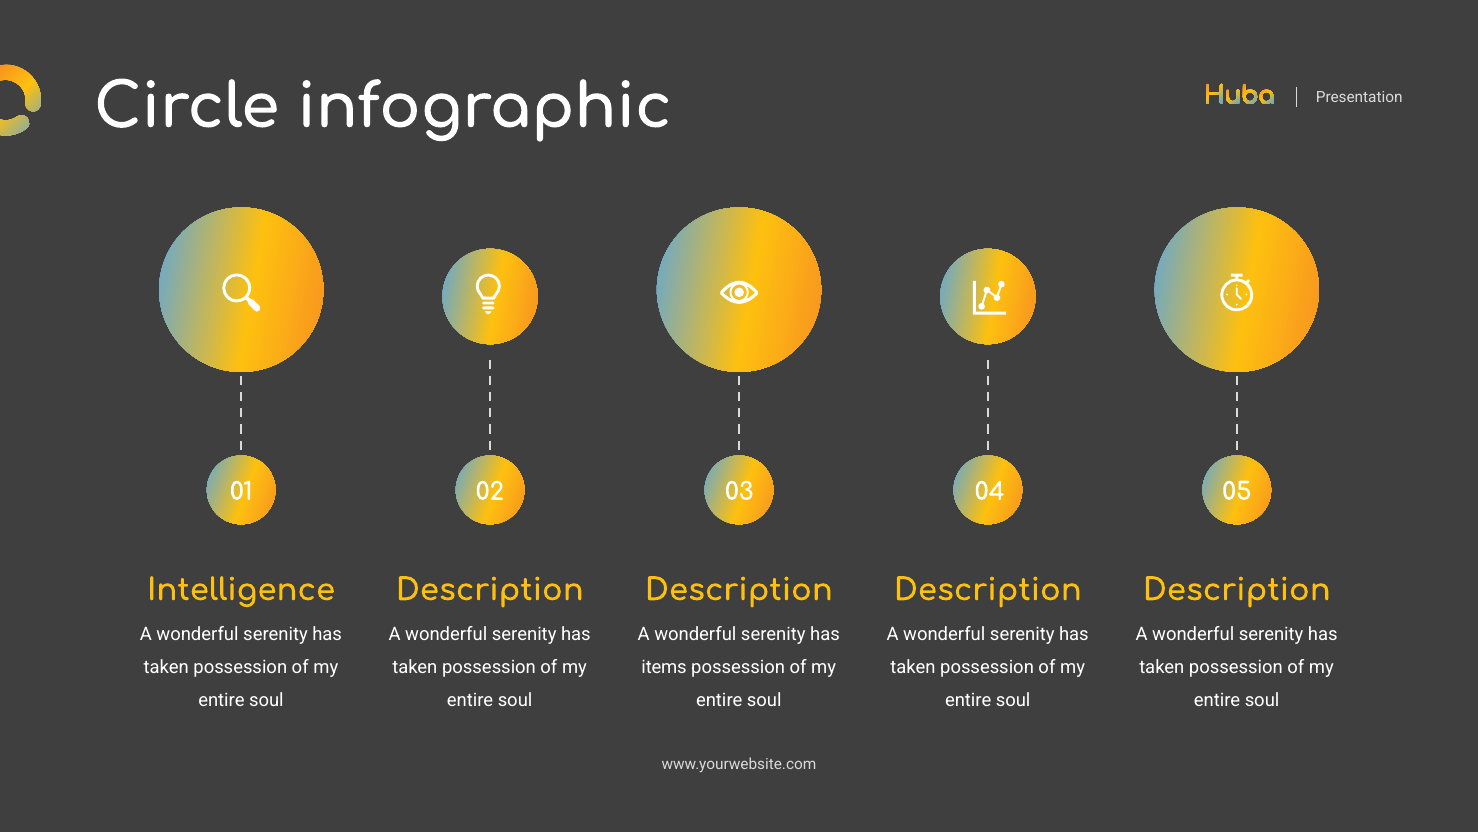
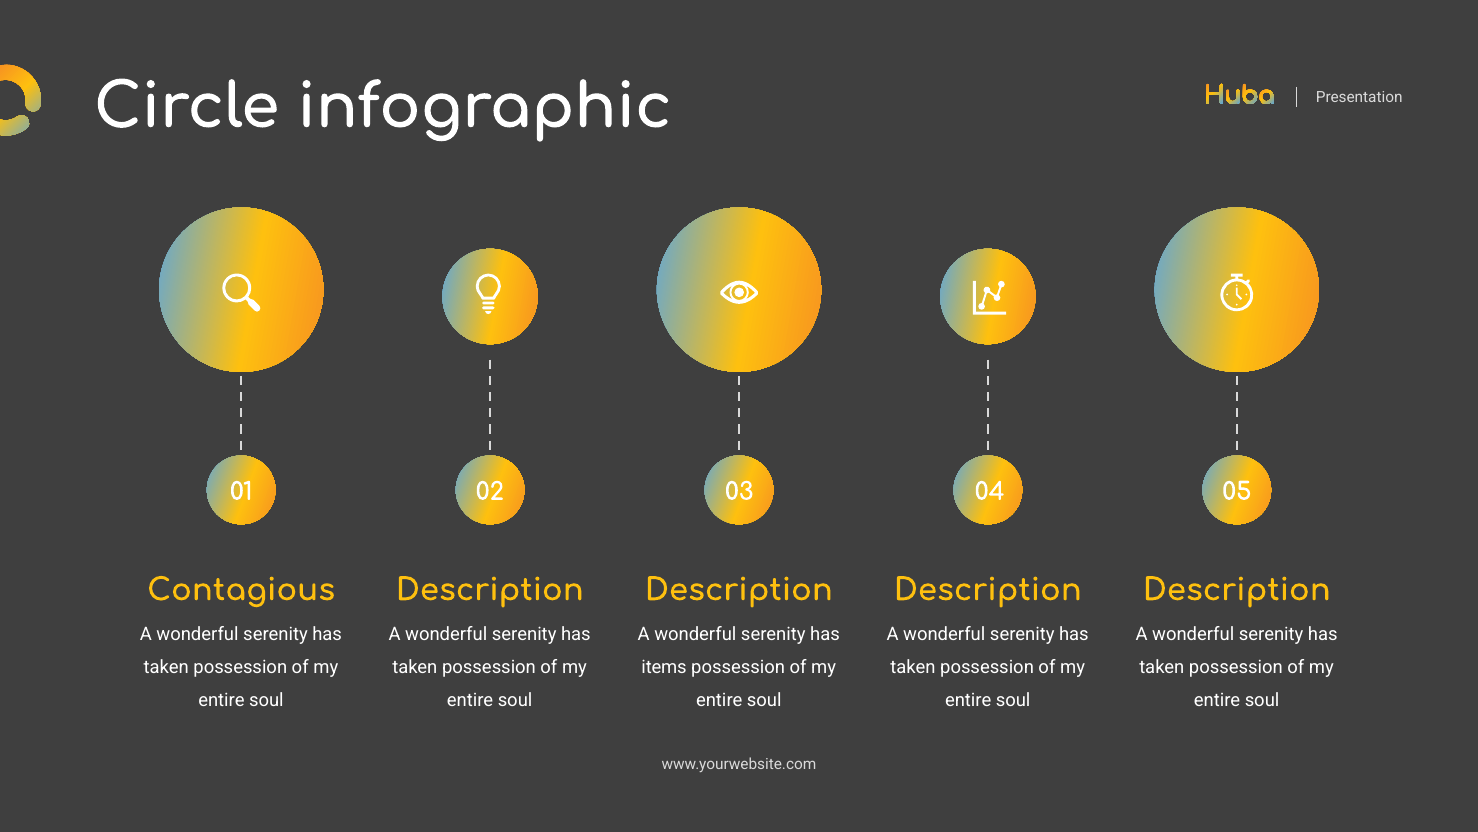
Intelligence: Intelligence -> Contagious
